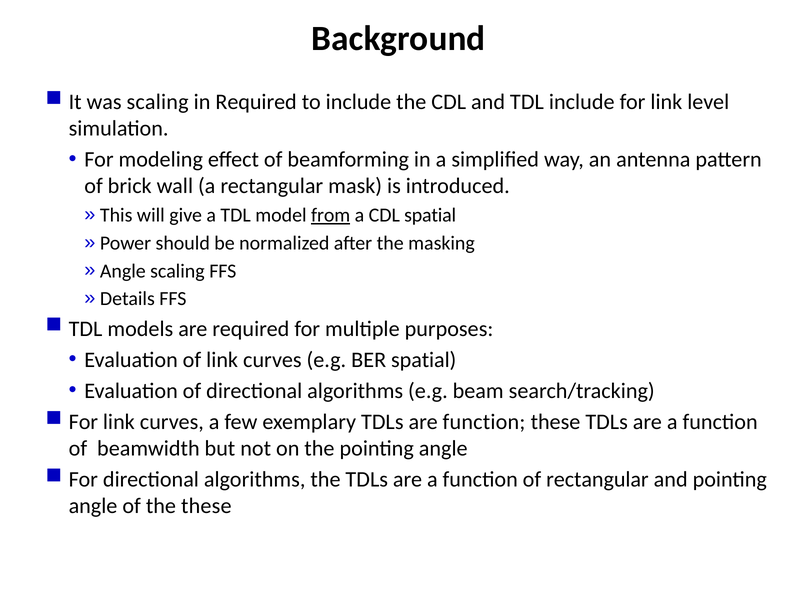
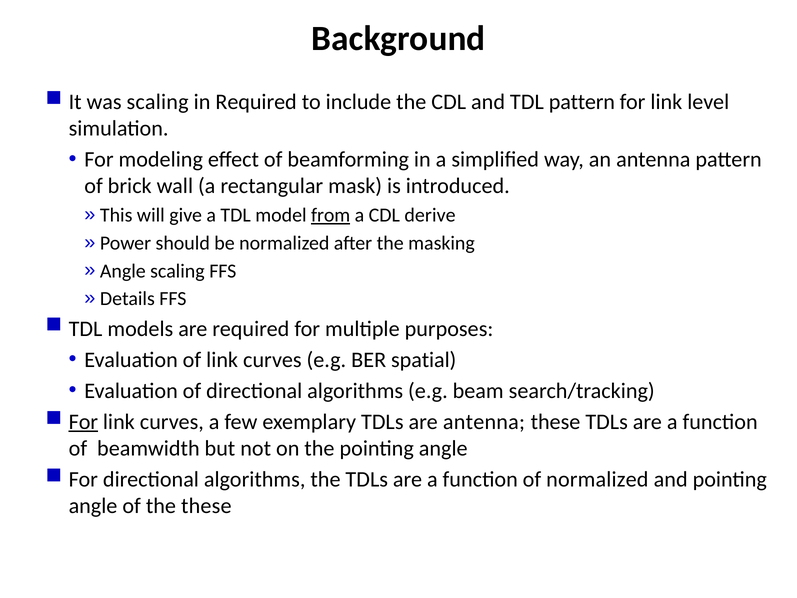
TDL include: include -> pattern
CDL spatial: spatial -> derive
For at (83, 422) underline: none -> present
are function: function -> antenna
of rectangular: rectangular -> normalized
